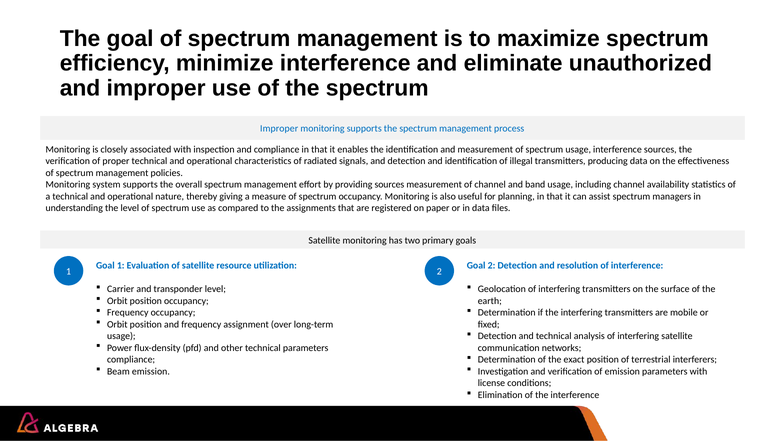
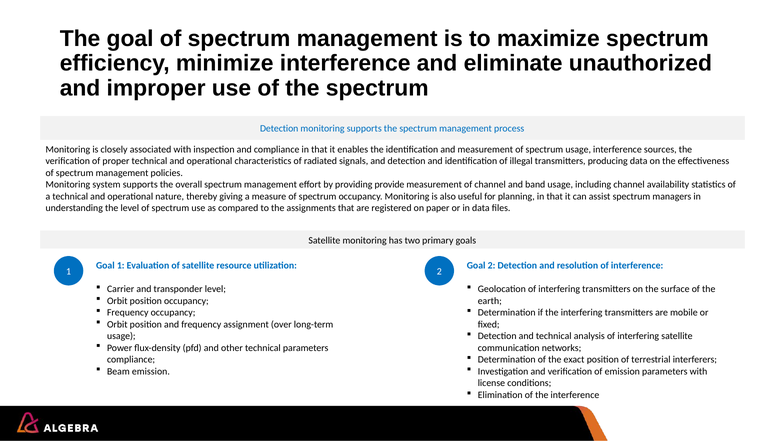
Improper at (279, 129): Improper -> Detection
providing sources: sources -> provide
